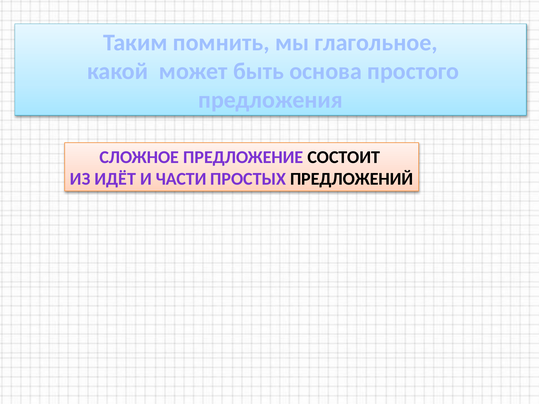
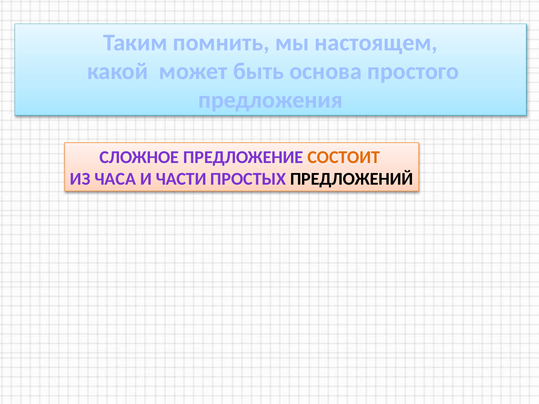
глагольное: глагольное -> настоящем
СОСТОИТ colour: black -> orange
ИДЁТ: ИДЁТ -> ЧАСА
